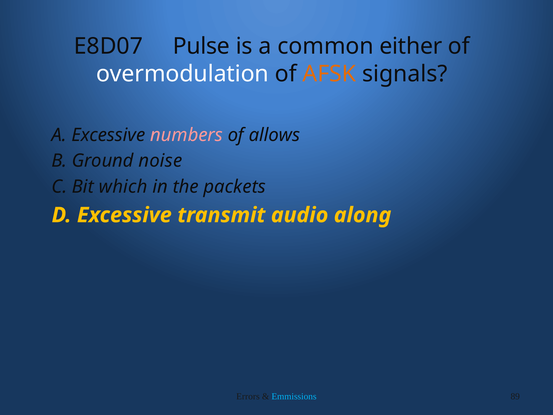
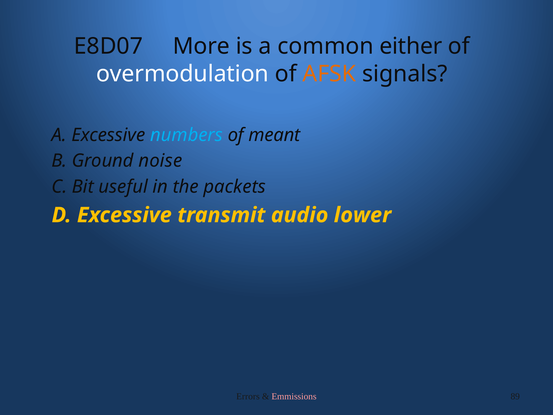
Pulse: Pulse -> More
numbers colour: pink -> light blue
allows: allows -> meant
which: which -> useful
along: along -> lower
Emmissions colour: light blue -> pink
